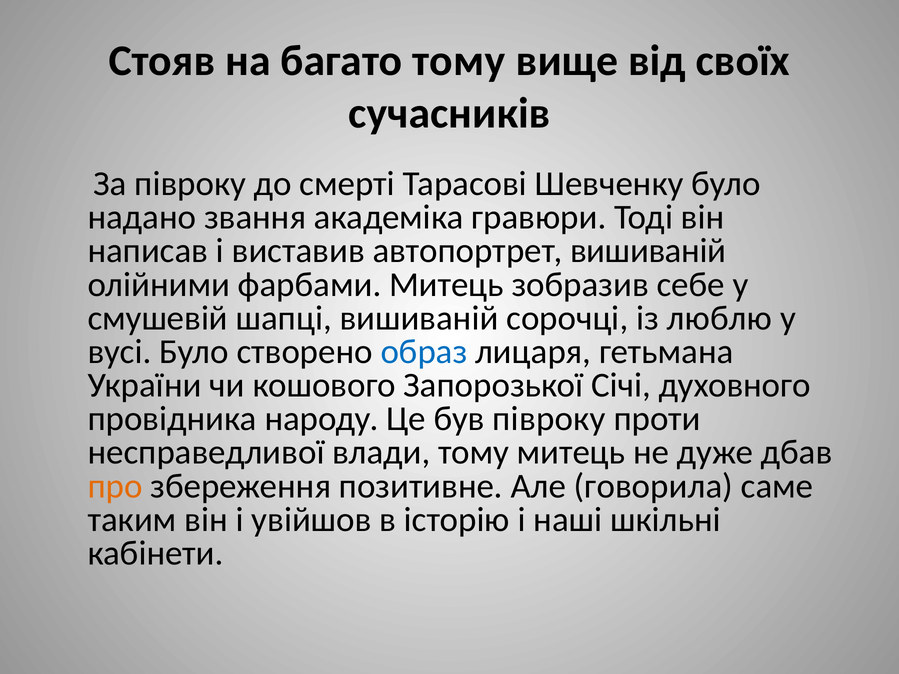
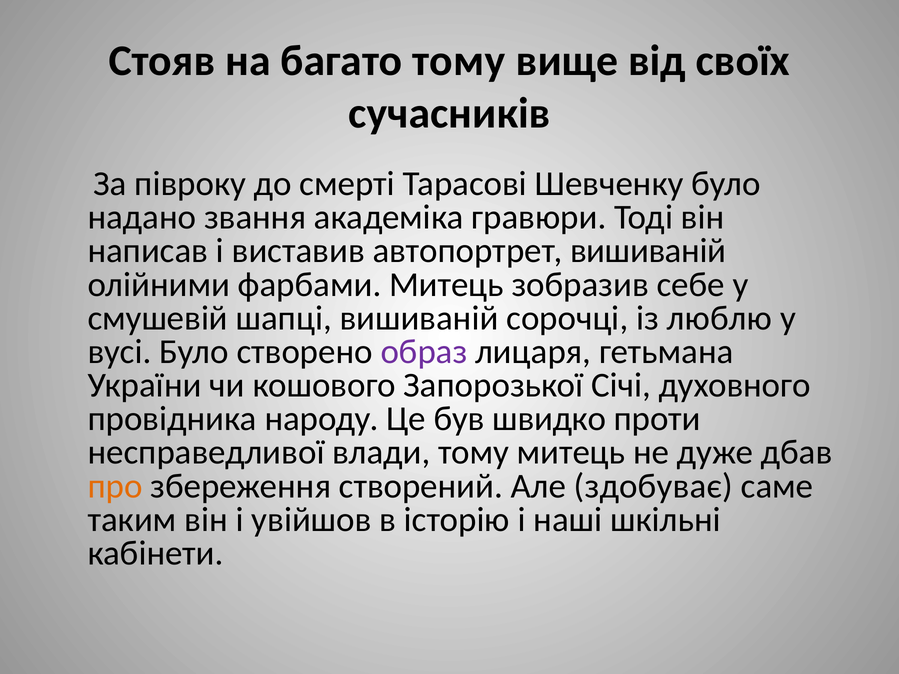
образ colour: blue -> purple
був півроку: півроку -> швидко
позитивне: позитивне -> створений
говорила: говорила -> здобуває
